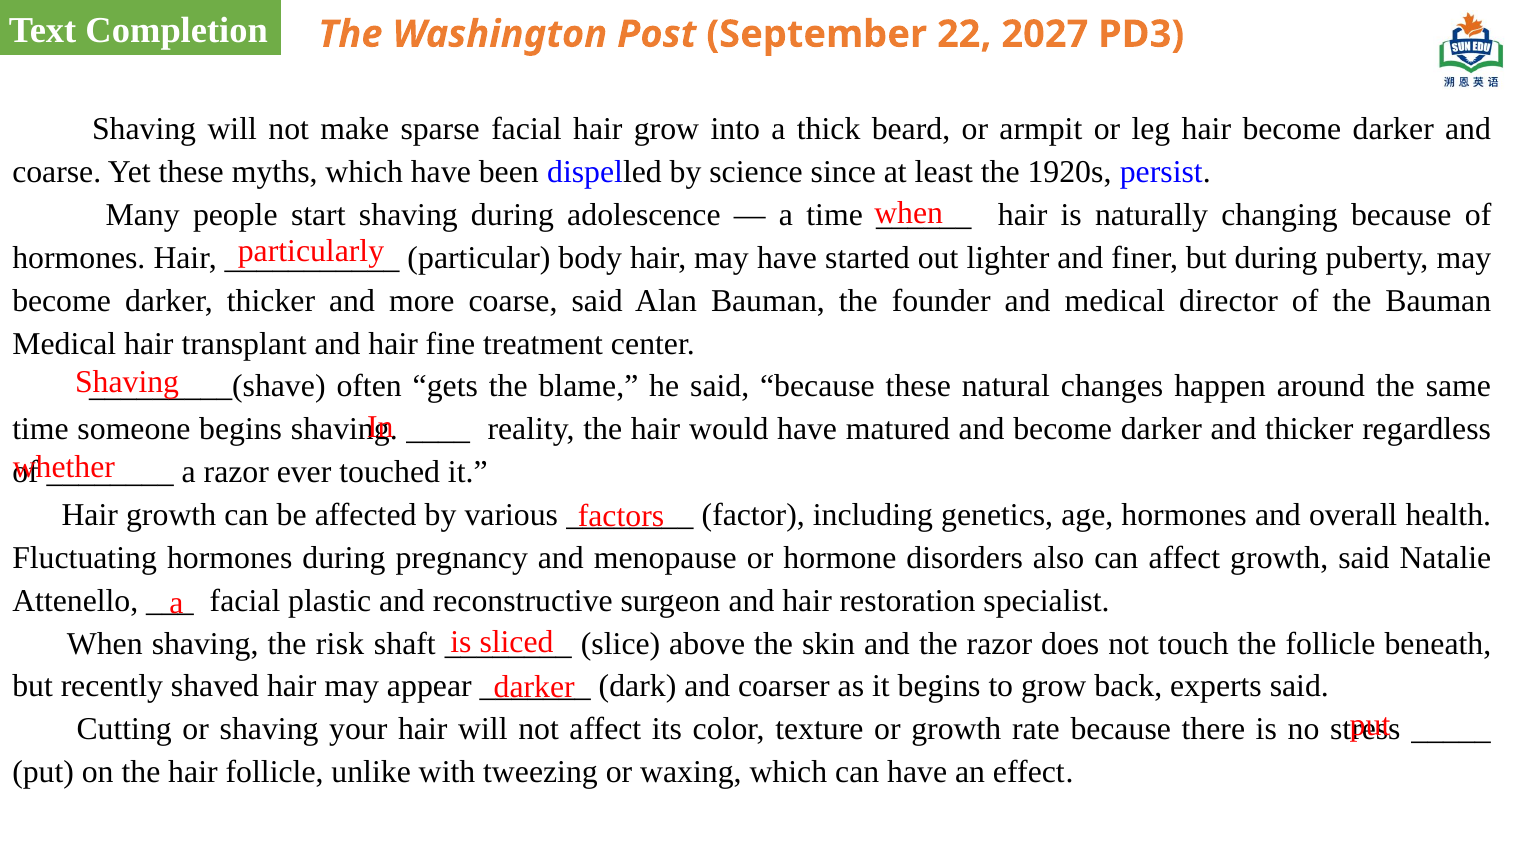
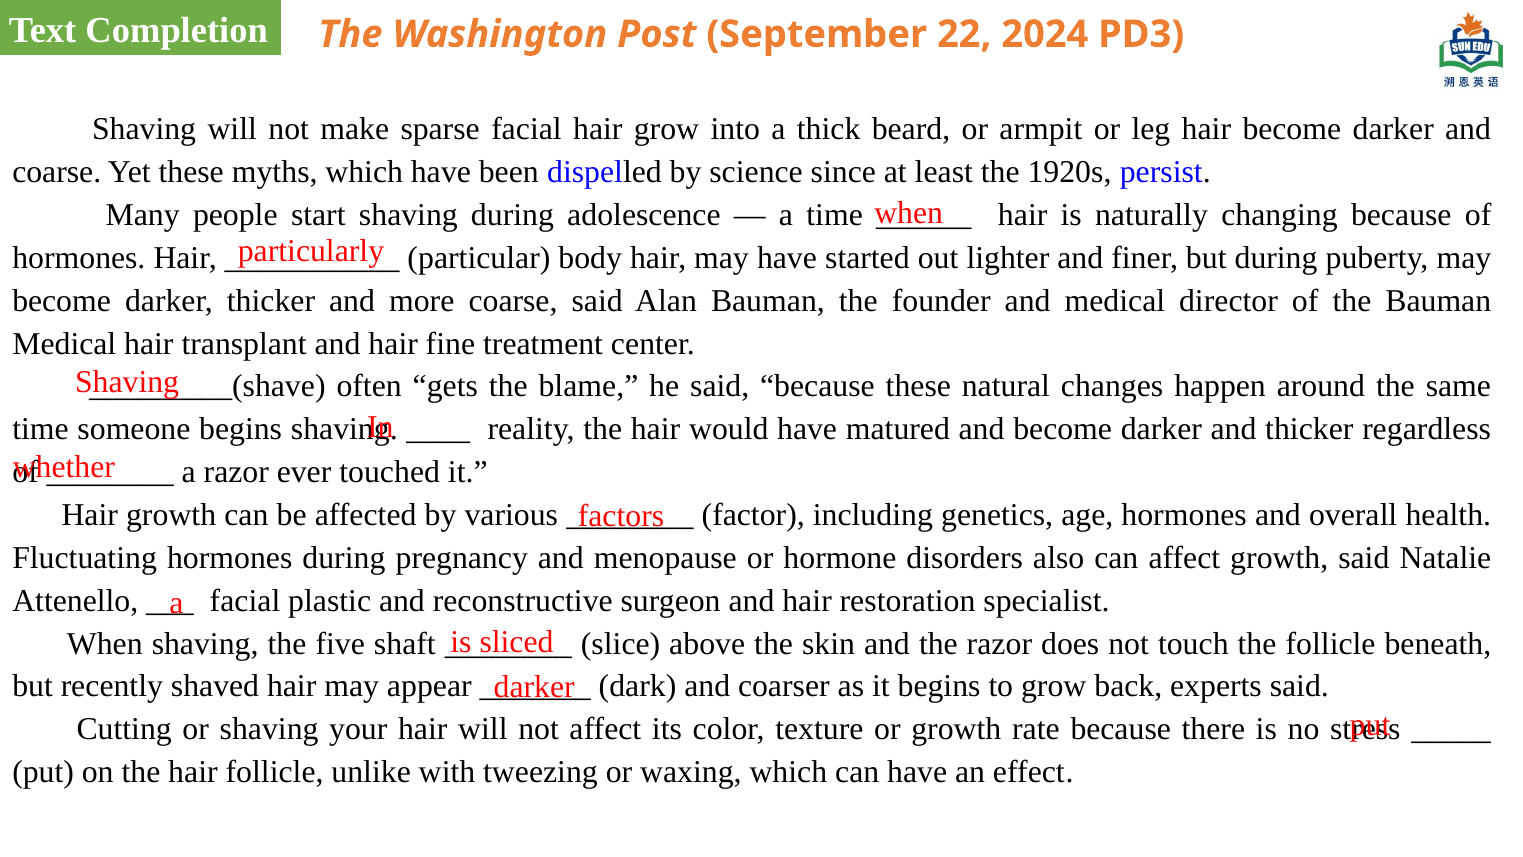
2027: 2027 -> 2024
risk: risk -> five
